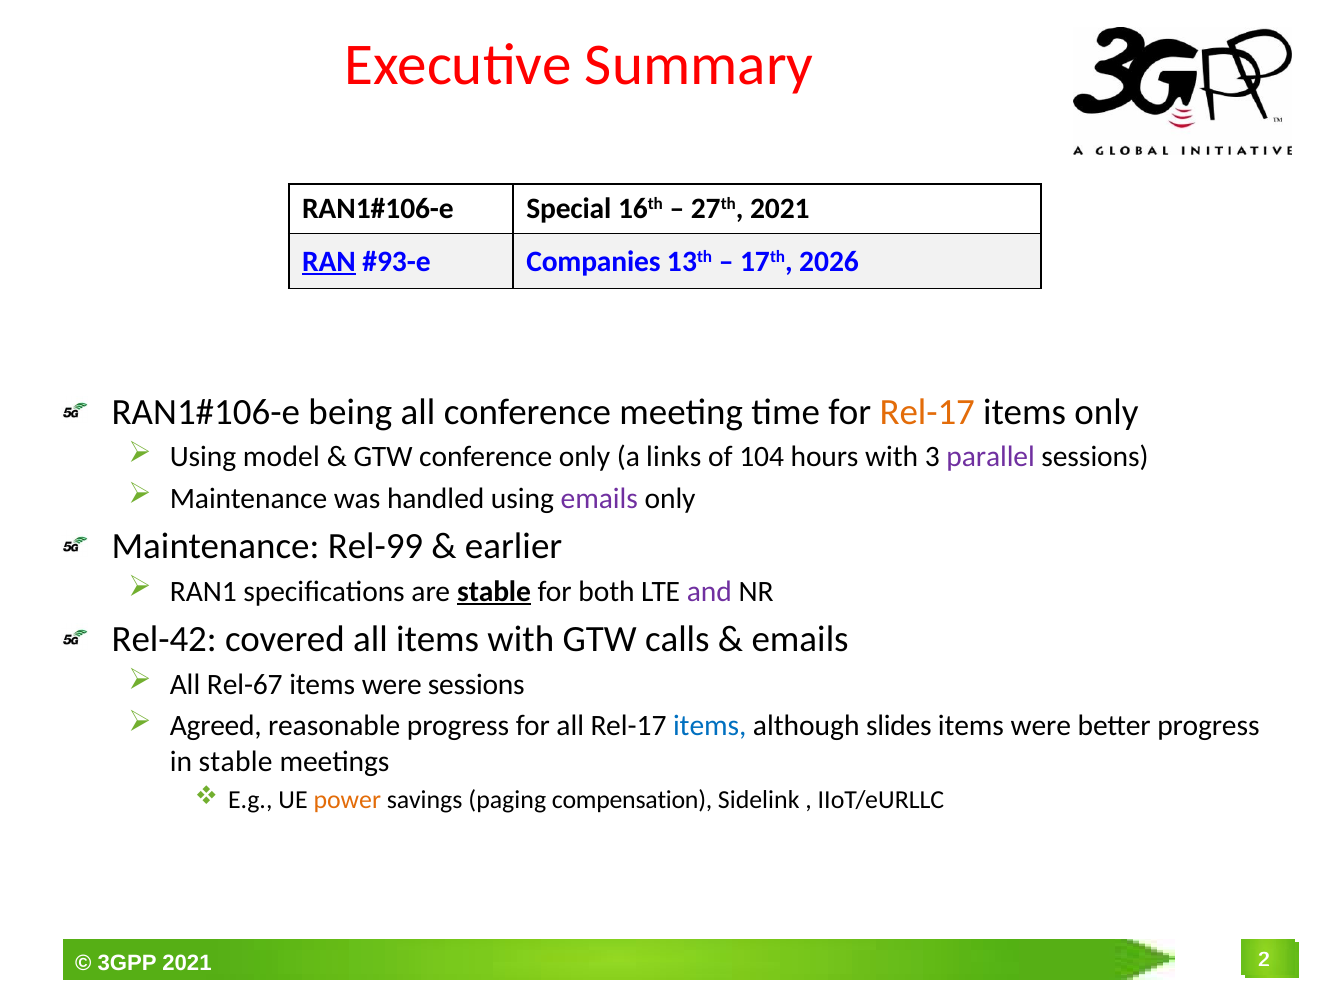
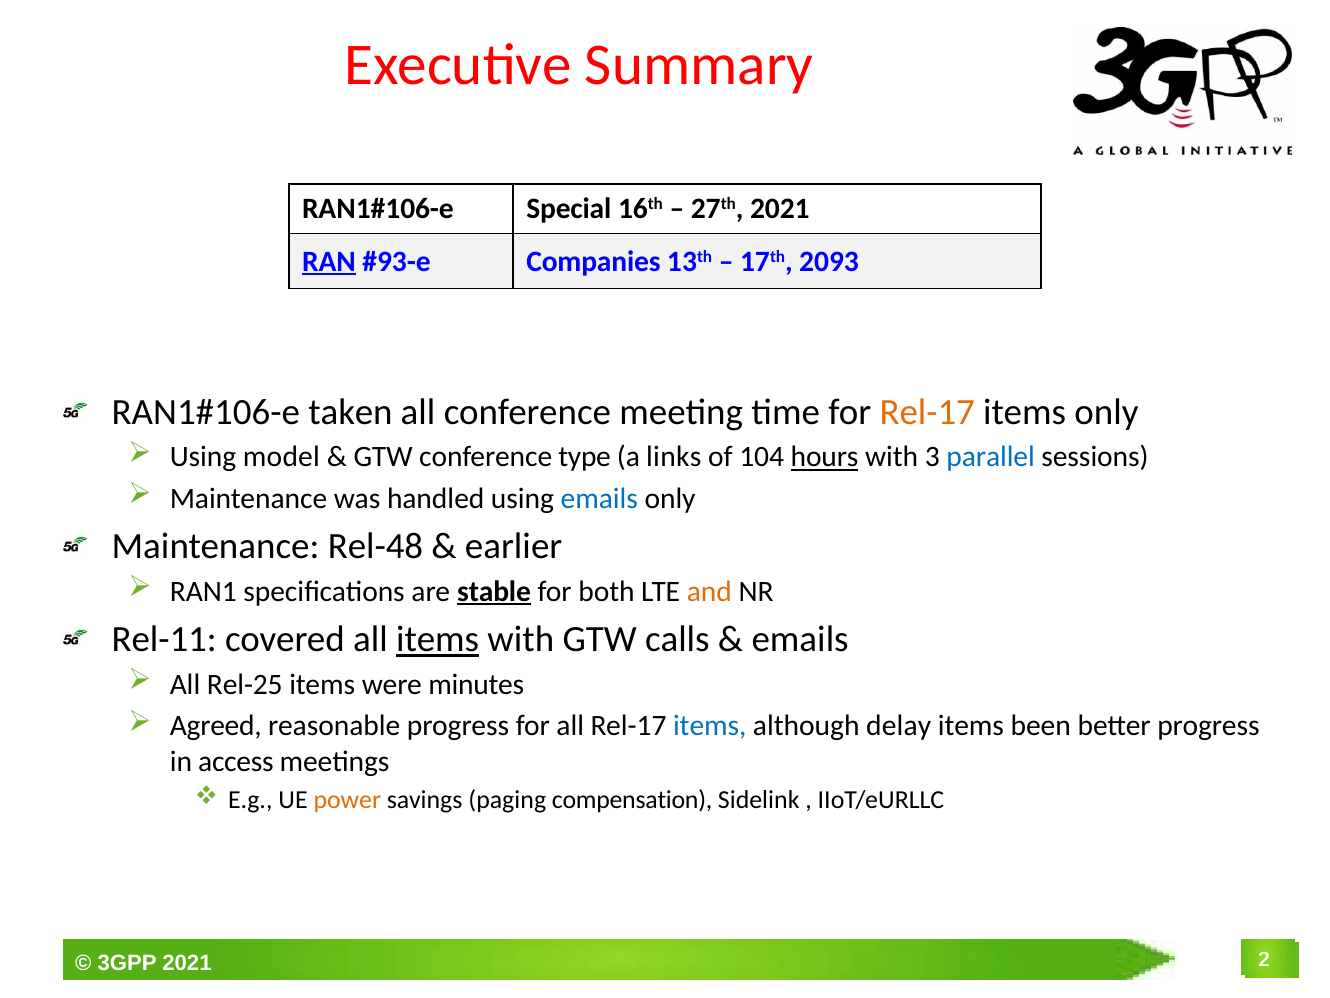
2026: 2026 -> 2093
being: being -> taken
conference only: only -> type
hours underline: none -> present
parallel colour: purple -> blue
emails at (599, 498) colour: purple -> blue
Rel-99: Rel-99 -> Rel-48
and colour: purple -> orange
Rel-42: Rel-42 -> Rel-11
items at (438, 639) underline: none -> present
Rel-67: Rel-67 -> Rel-25
were sessions: sessions -> minutes
slides: slides -> delay
were at (1041, 726): were -> been
in stable: stable -> access
